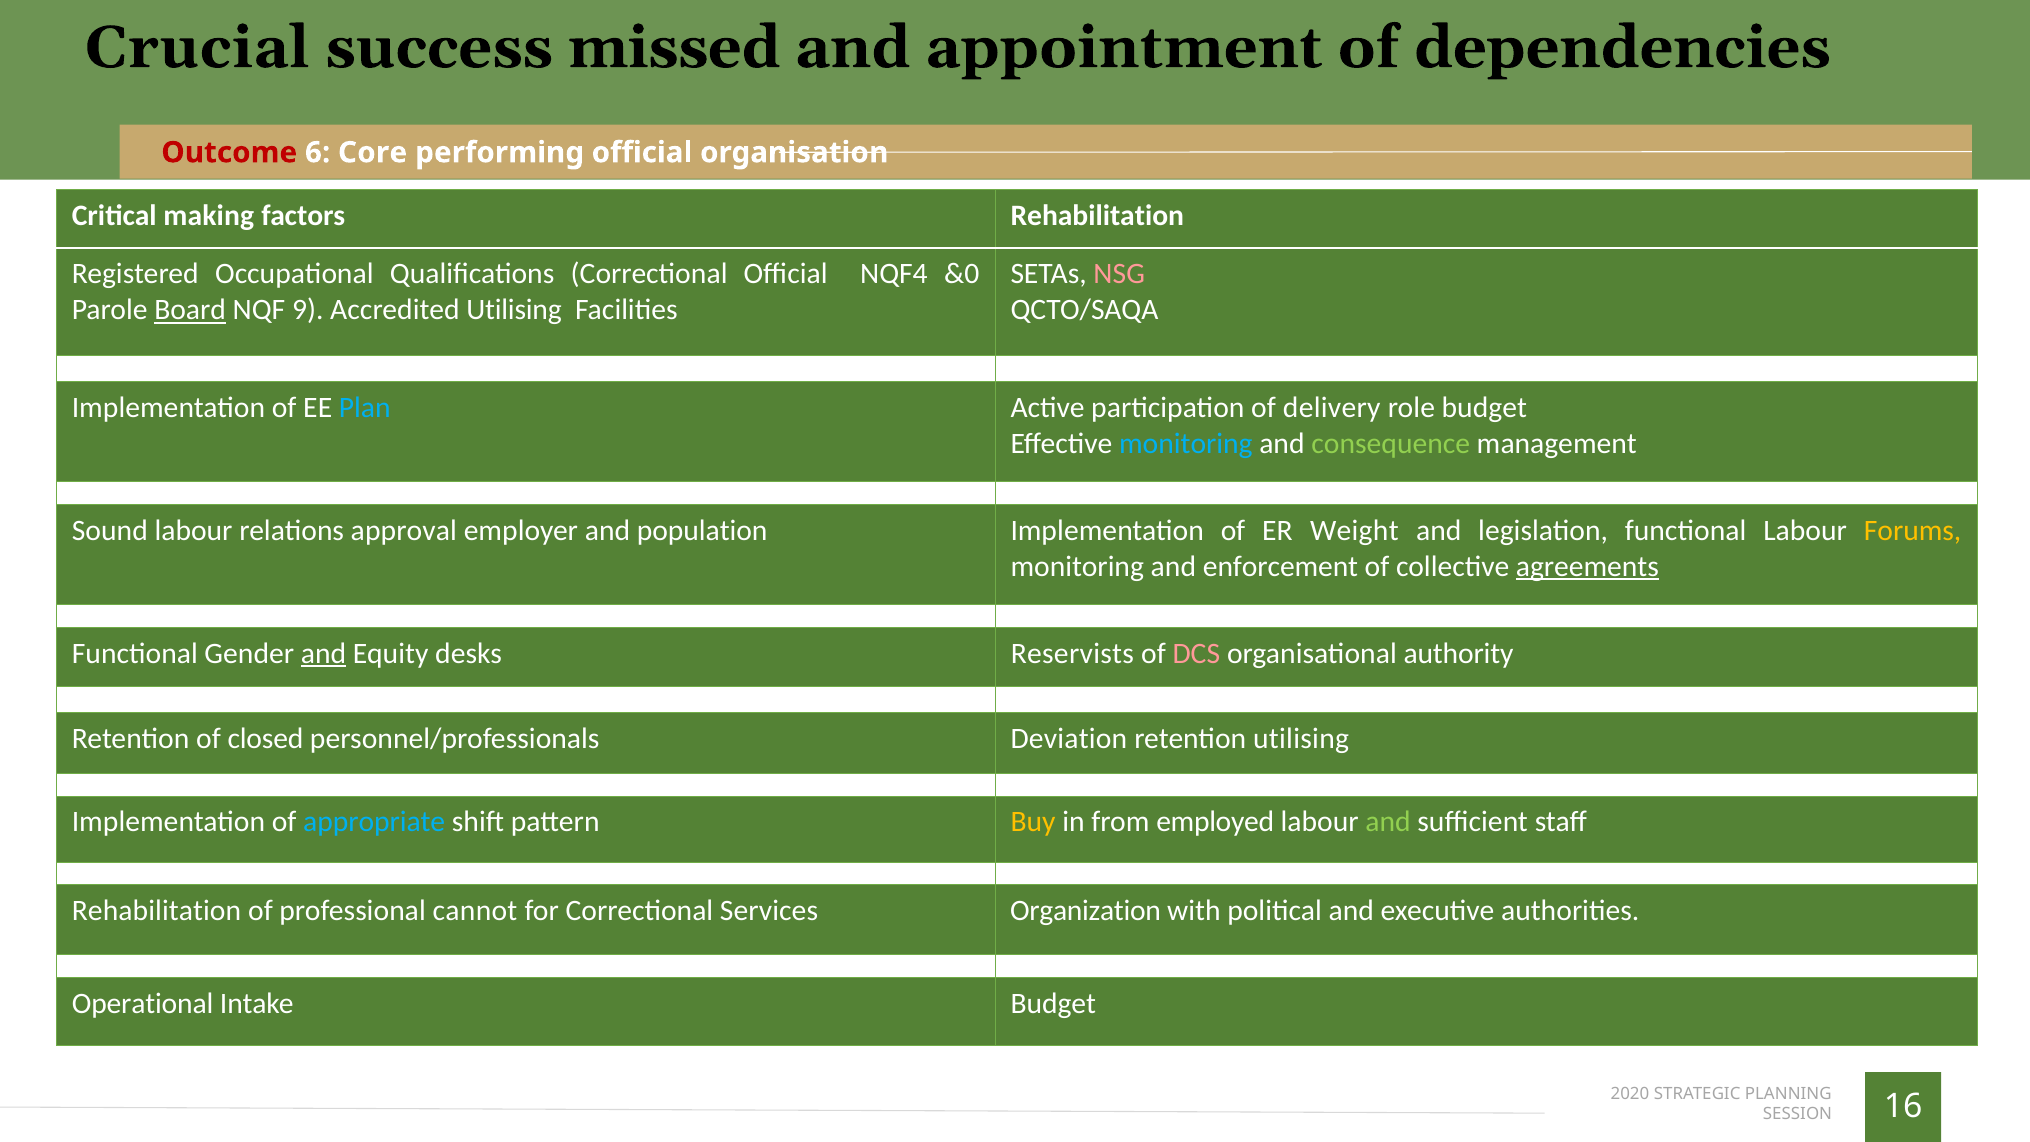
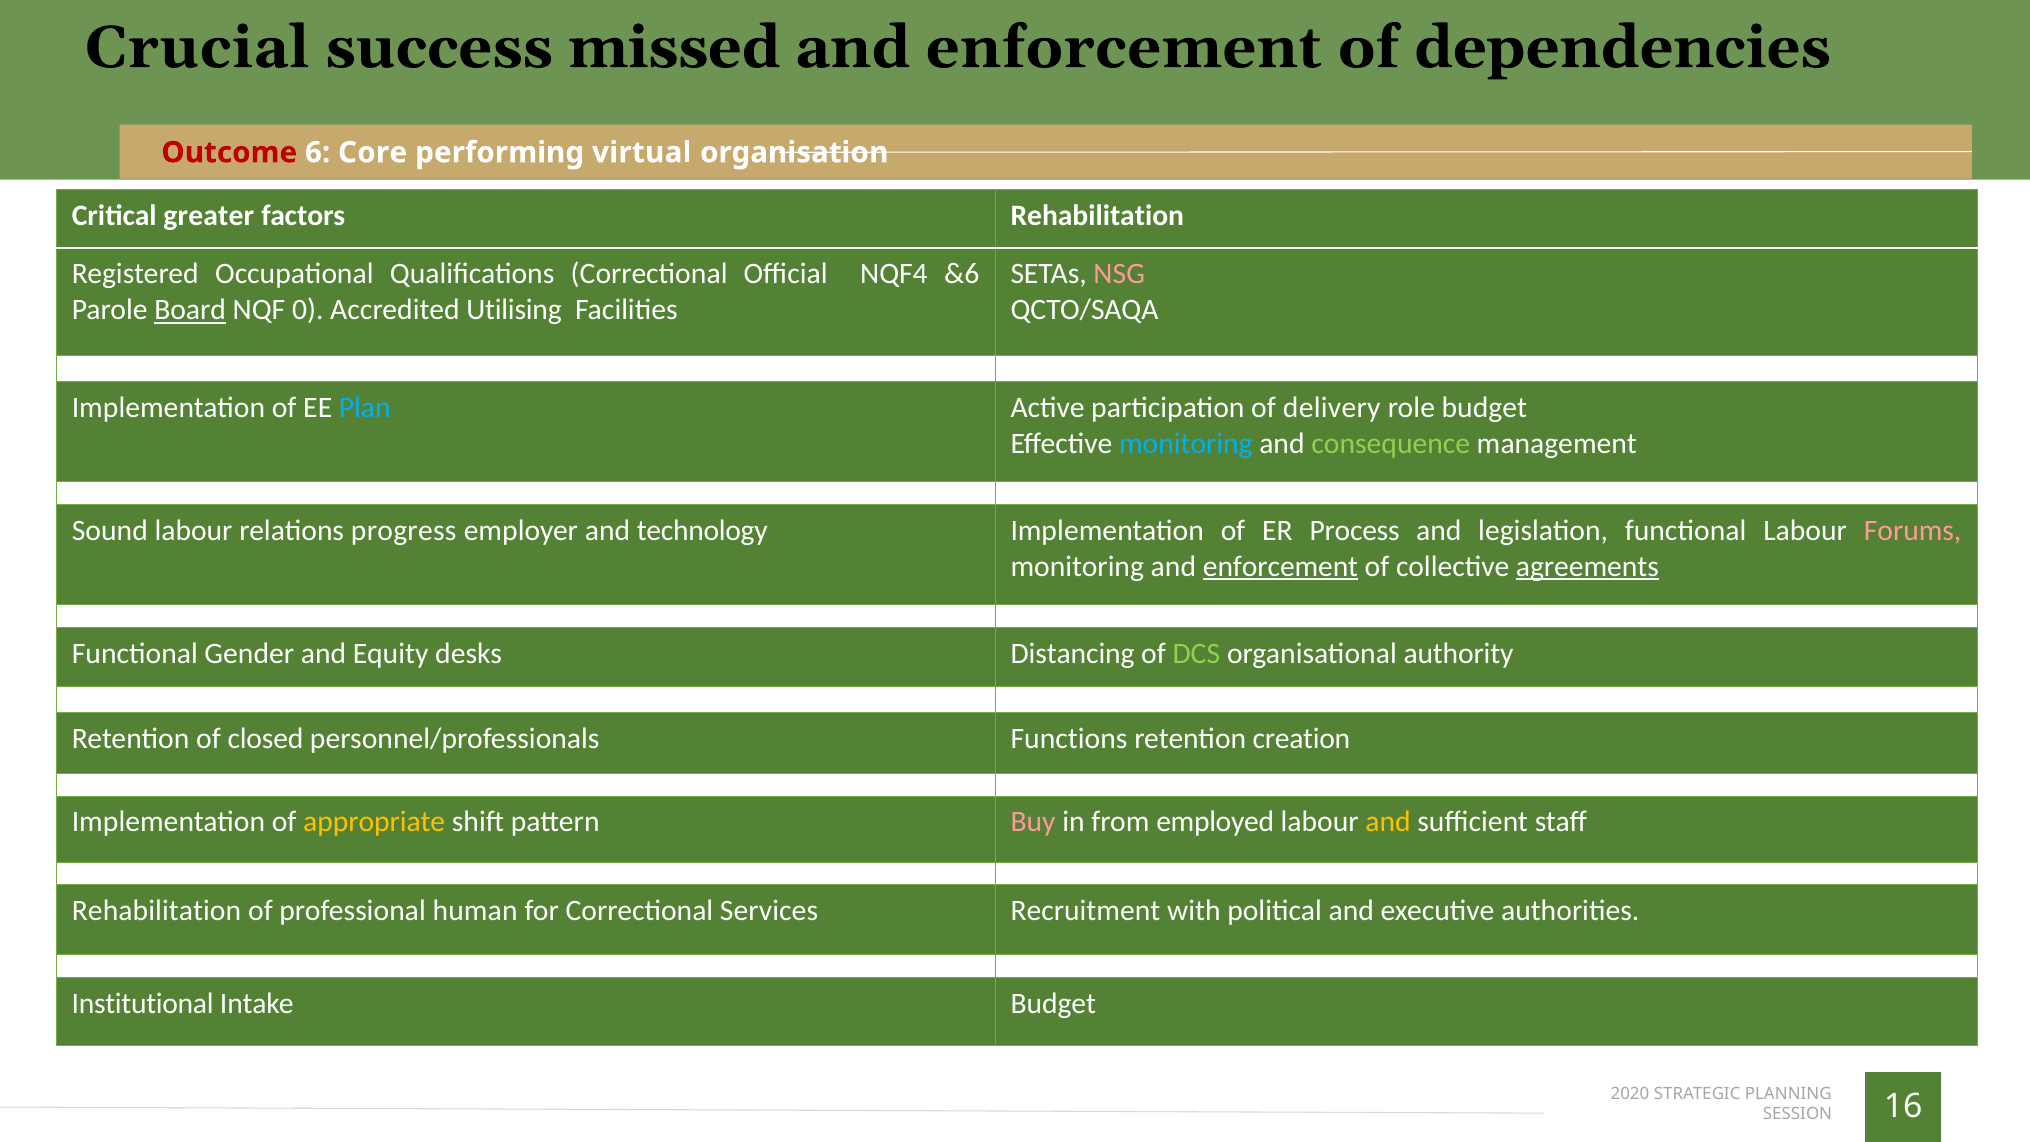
appointment at (1124, 48): appointment -> enforcement
performing official: official -> virtual
making: making -> greater
&0: &0 -> &6
9: 9 -> 0
approval: approval -> progress
population: population -> technology
Weight: Weight -> Process
Forums colour: yellow -> pink
enforcement at (1281, 566) underline: none -> present
and at (324, 654) underline: present -> none
Reservists: Reservists -> Distancing
DCS colour: pink -> light green
Deviation: Deviation -> Functions
retention utilising: utilising -> creation
appropriate colour: light blue -> yellow
Buy colour: yellow -> pink
and at (1388, 822) colour: light green -> yellow
cannot: cannot -> human
Organization: Organization -> Recruitment
Operational: Operational -> Institutional
